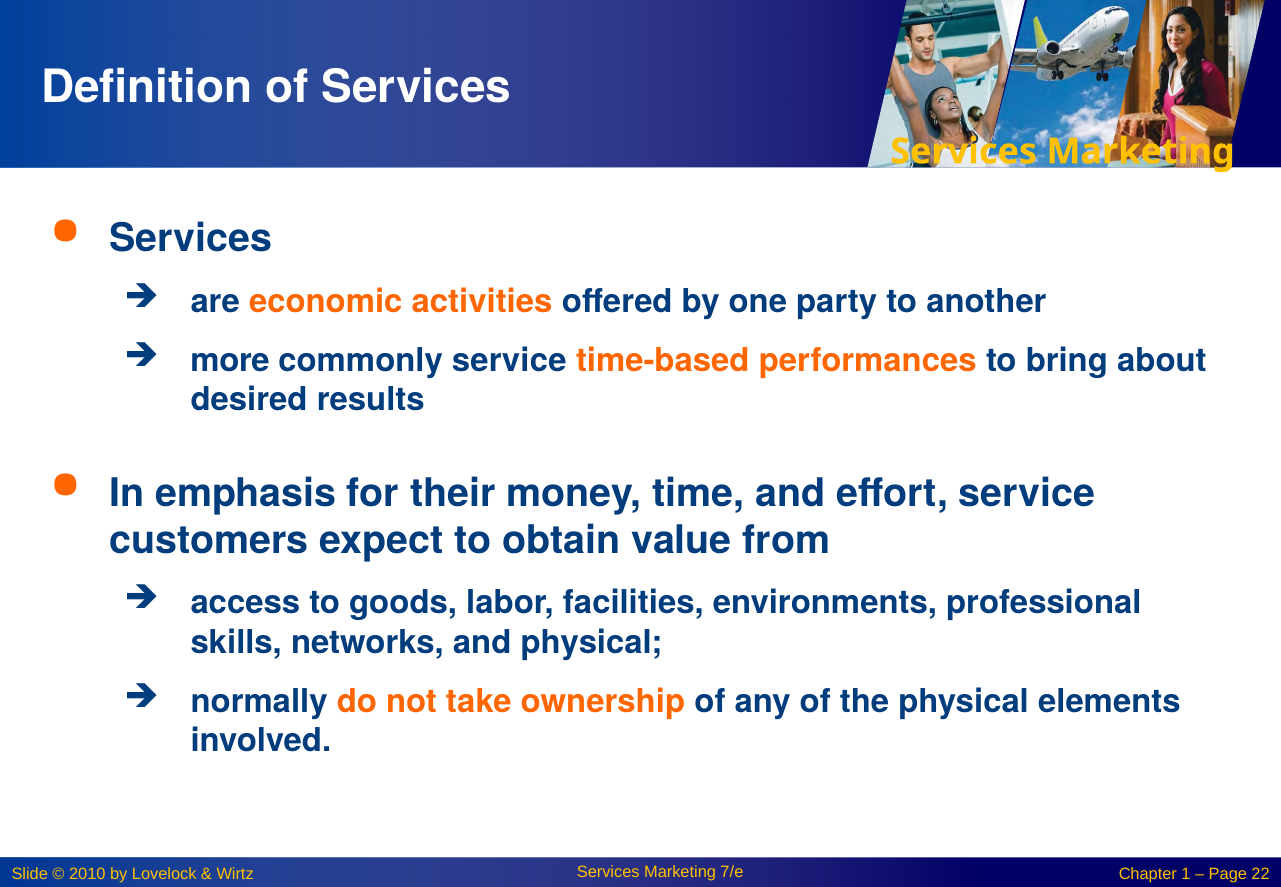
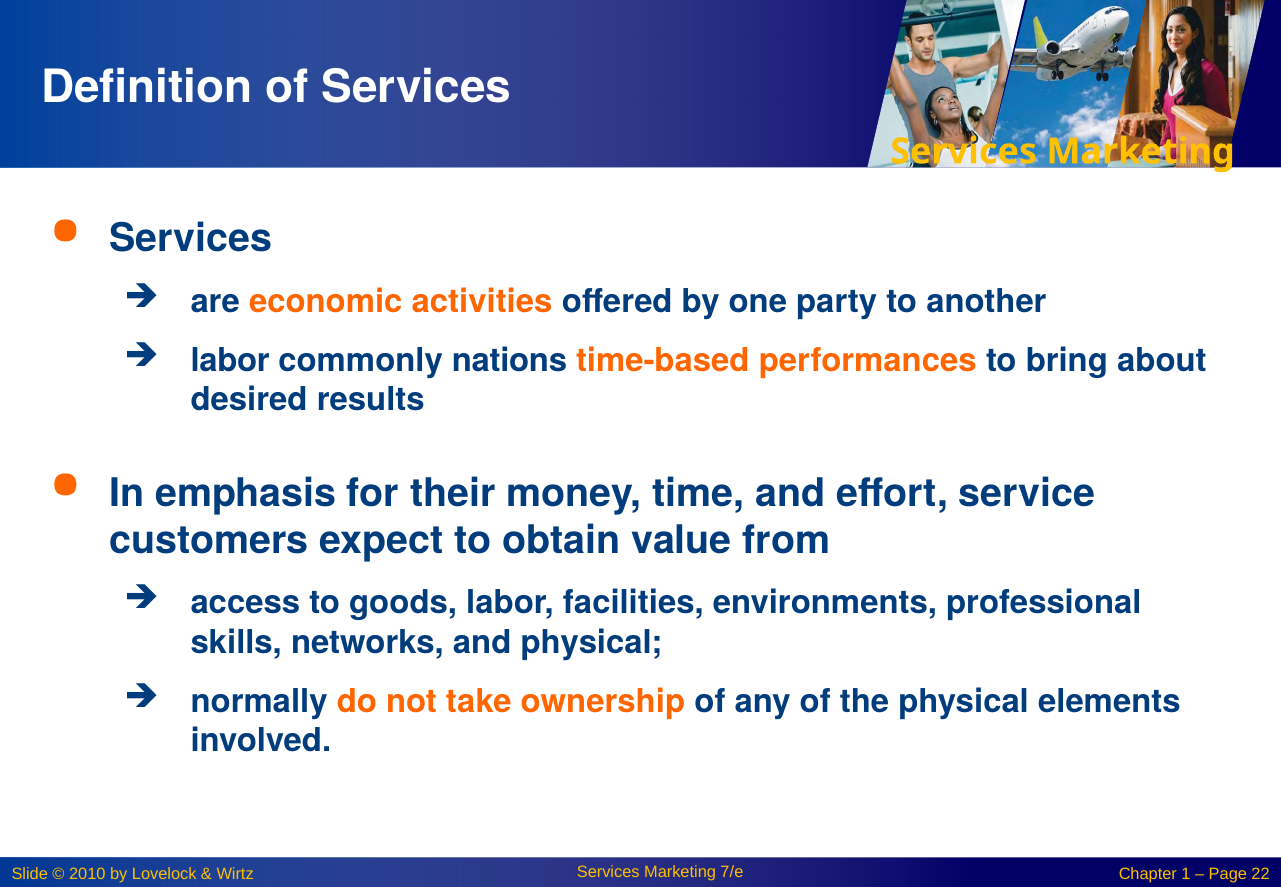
more at (230, 361): more -> labor
commonly service: service -> nations
